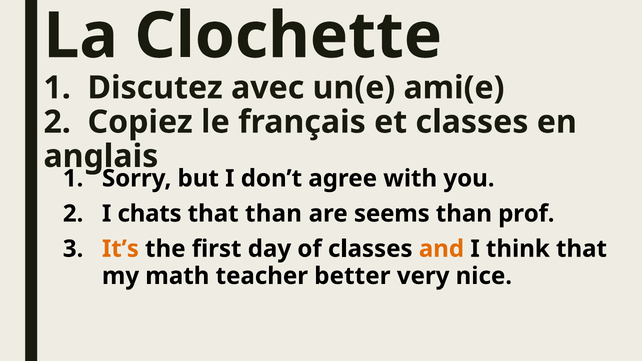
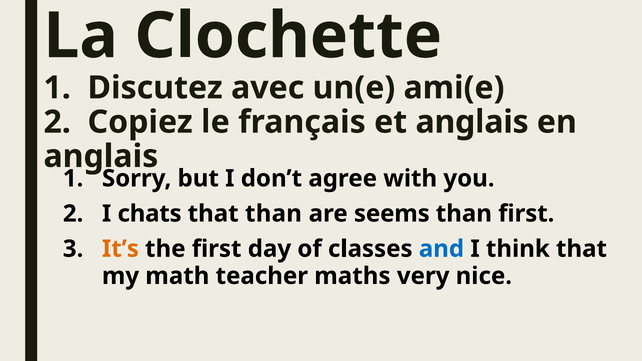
et classes: classes -> anglais
than prof: prof -> first
and colour: orange -> blue
better: better -> maths
